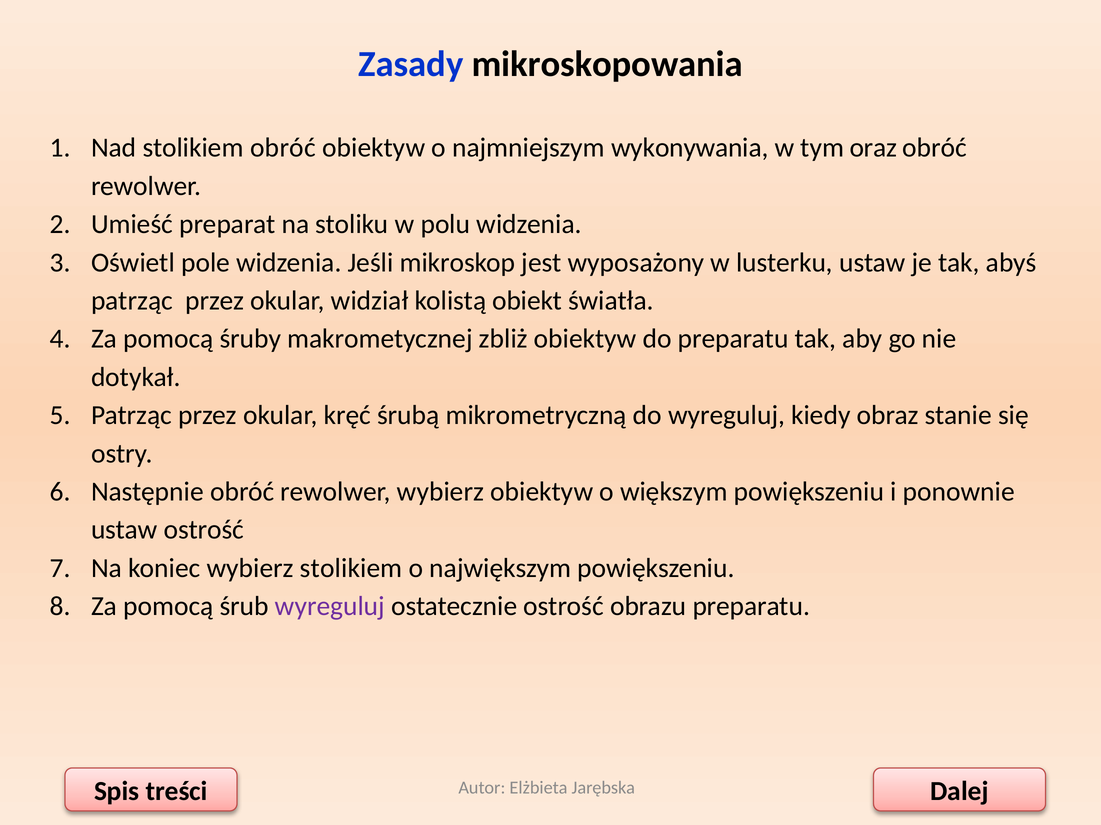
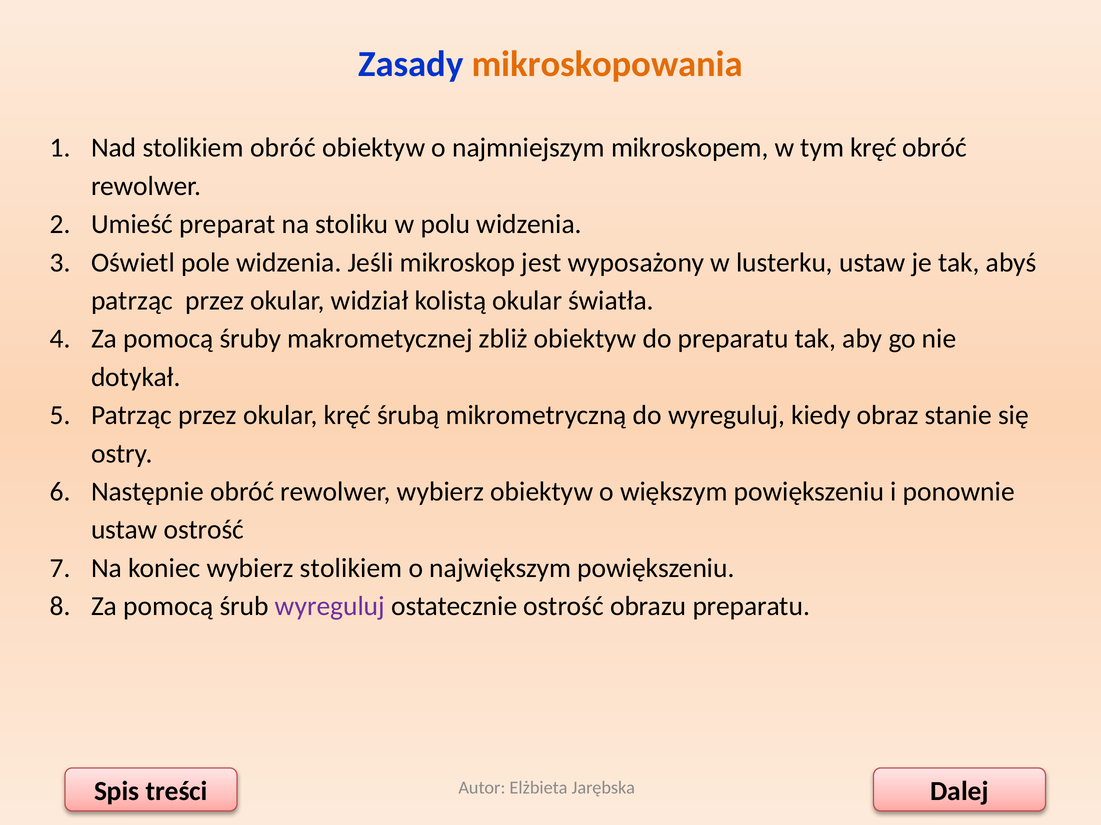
mikroskopowania colour: black -> orange
wykonywania: wykonywania -> mikroskopem
tym oraz: oraz -> kręć
kolistą obiekt: obiekt -> okular
